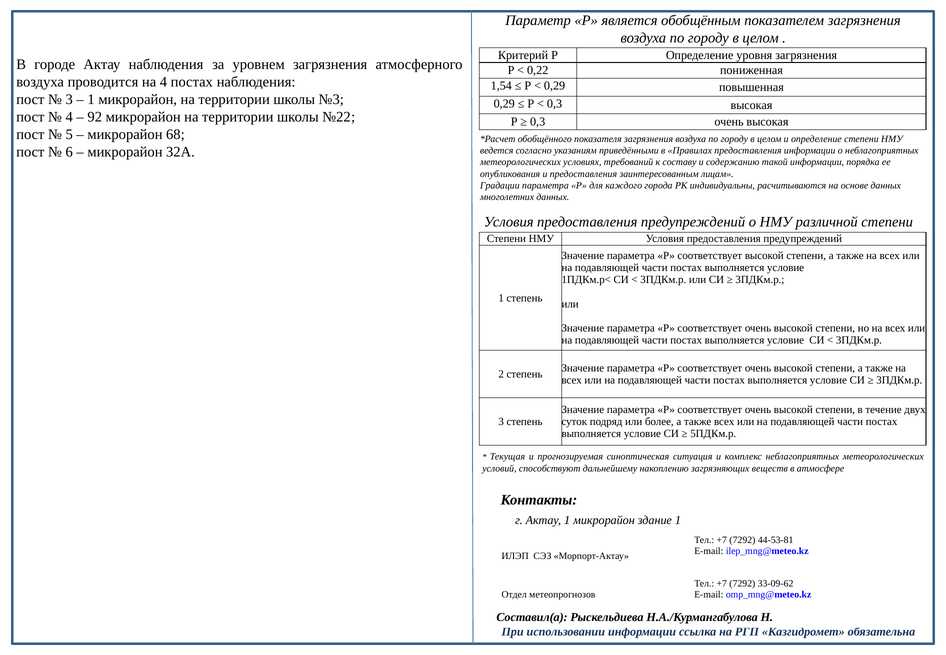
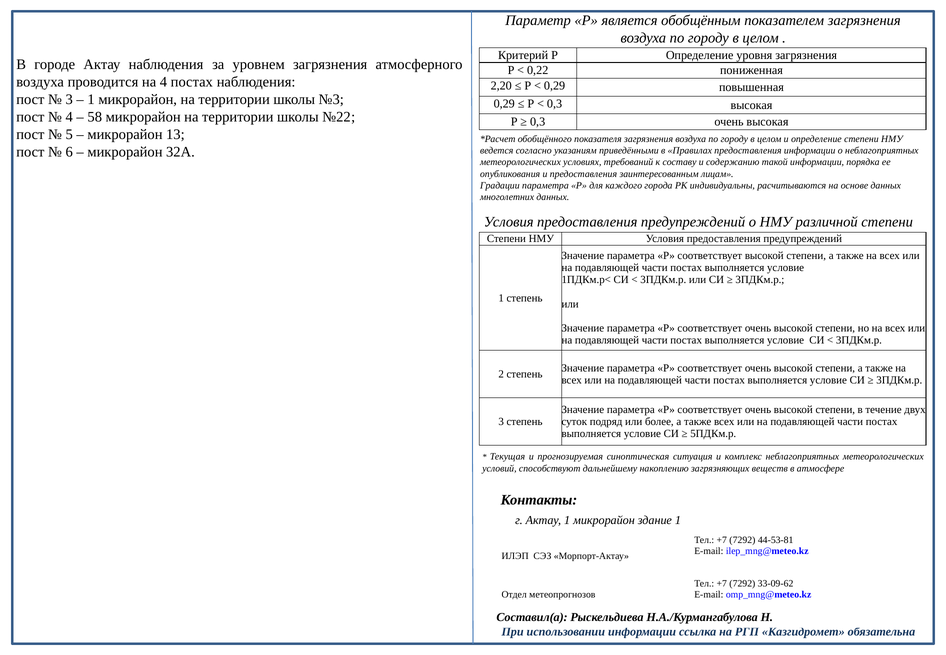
1,54: 1,54 -> 2,20
92: 92 -> 58
68: 68 -> 13
